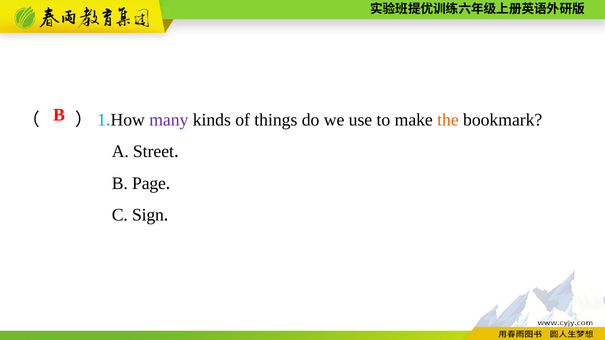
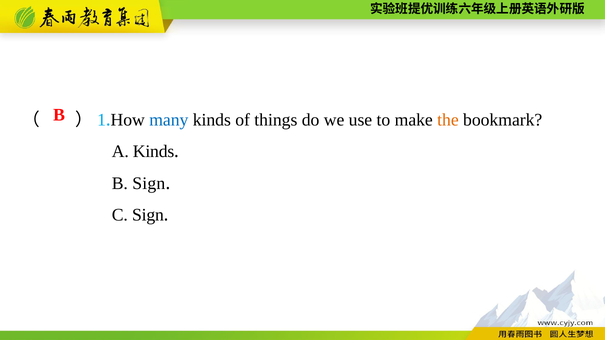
many colour: purple -> blue
A Street: Street -> Kinds
B Page: Page -> Sign
